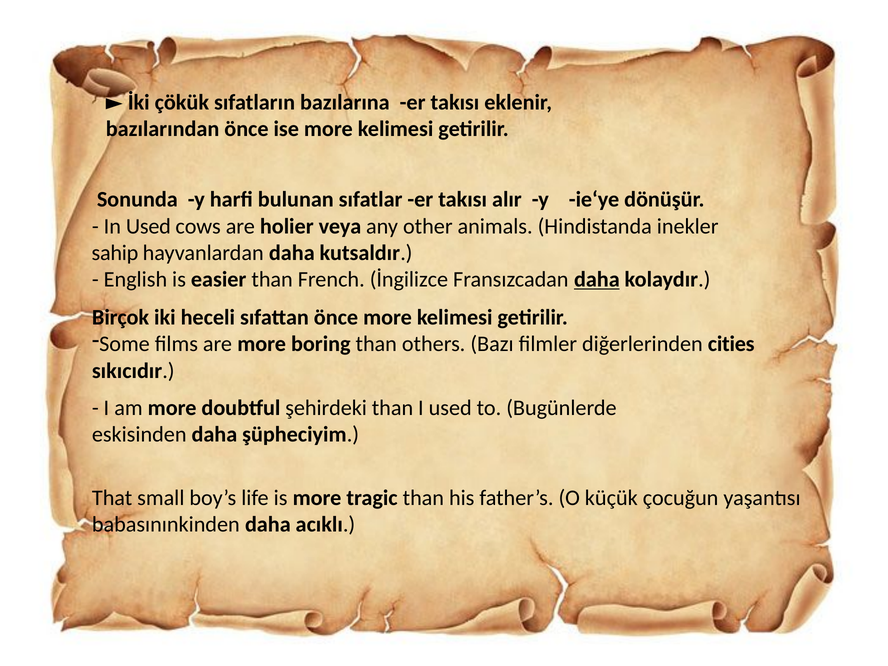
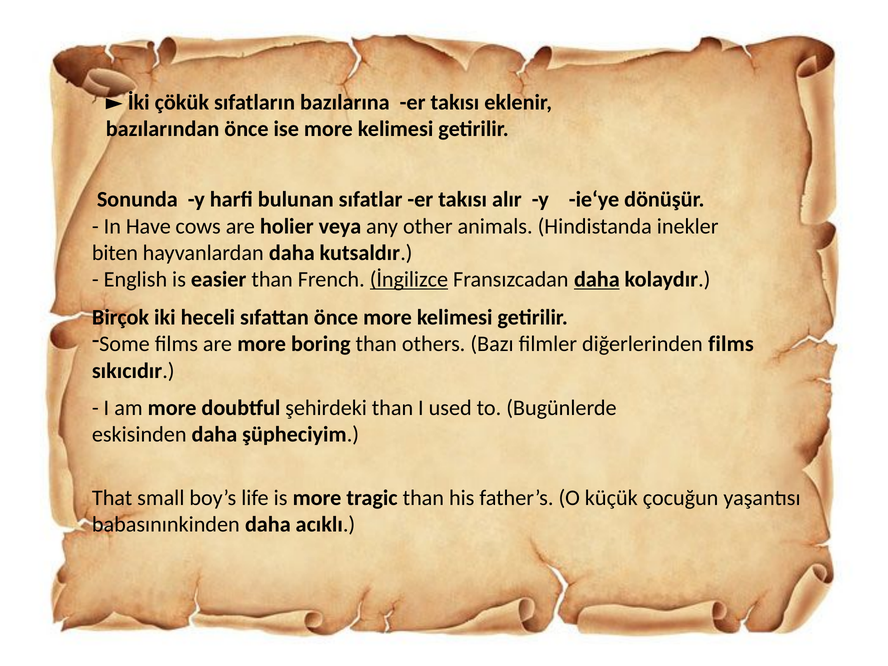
In Used: Used -> Have
sahip: sahip -> biten
İngilizce underline: none -> present
diğerlerinden cities: cities -> films
